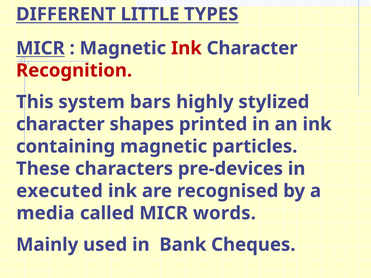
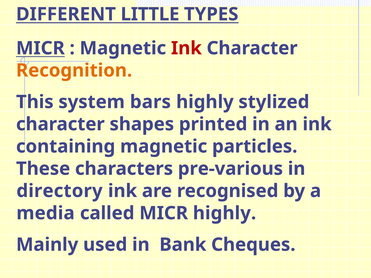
Recognition colour: red -> orange
pre-devices: pre-devices -> pre-various
executed: executed -> directory
MICR words: words -> highly
